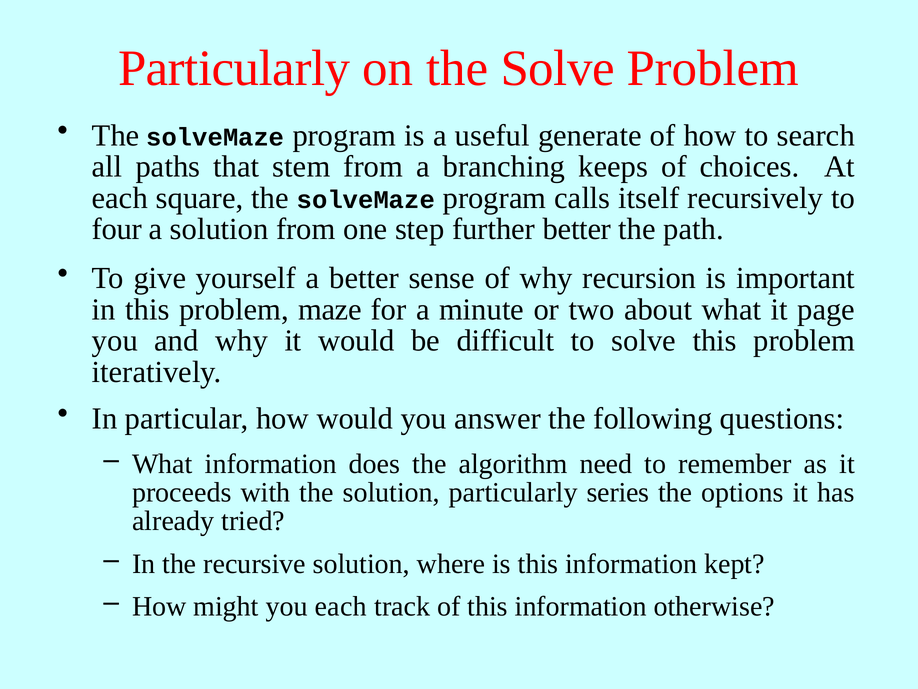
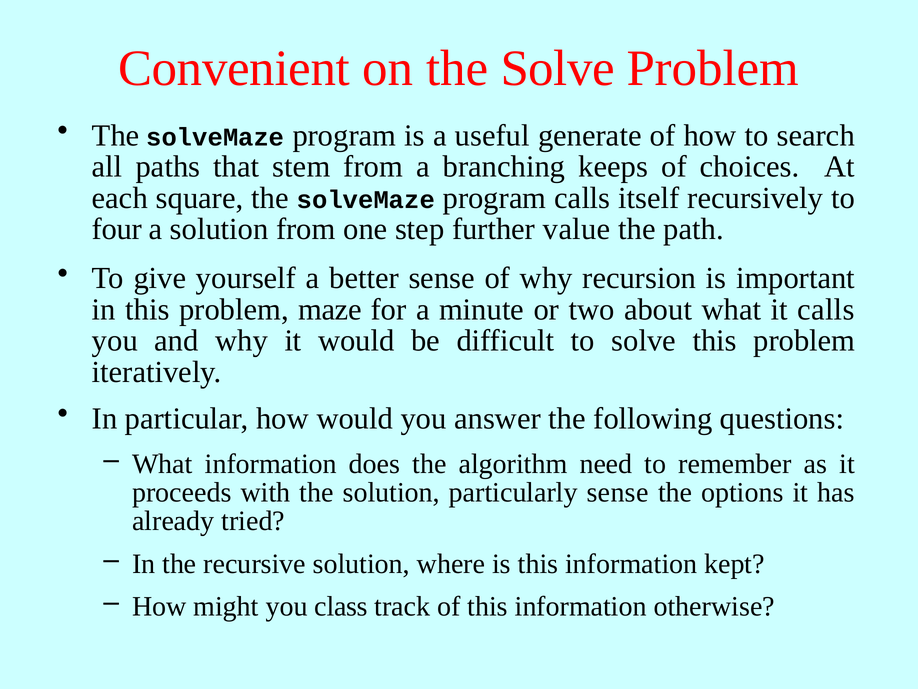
Particularly at (234, 69): Particularly -> Convenient
further better: better -> value
it page: page -> calls
particularly series: series -> sense
you each: each -> class
